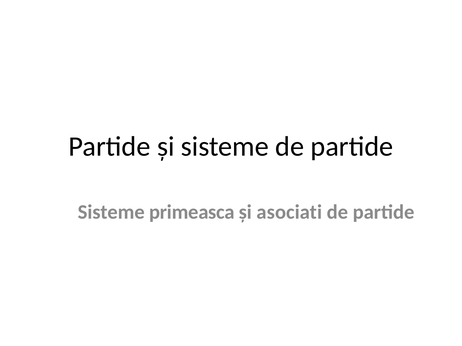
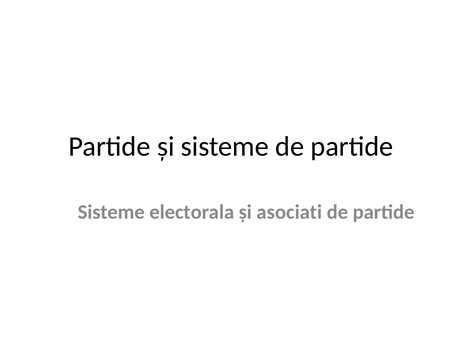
primeasca: primeasca -> electorala
